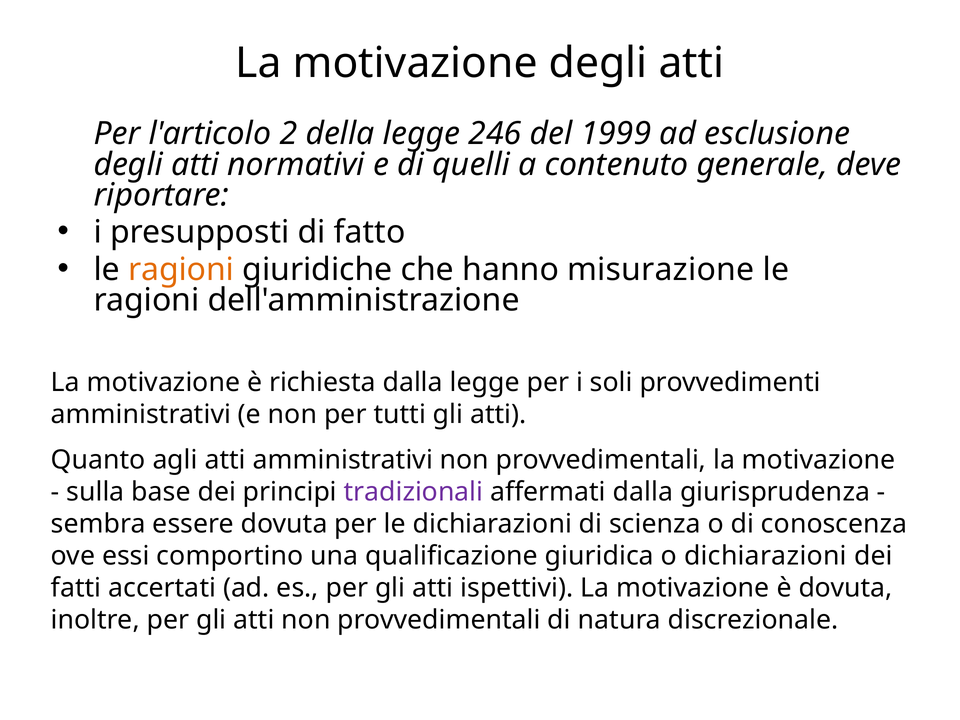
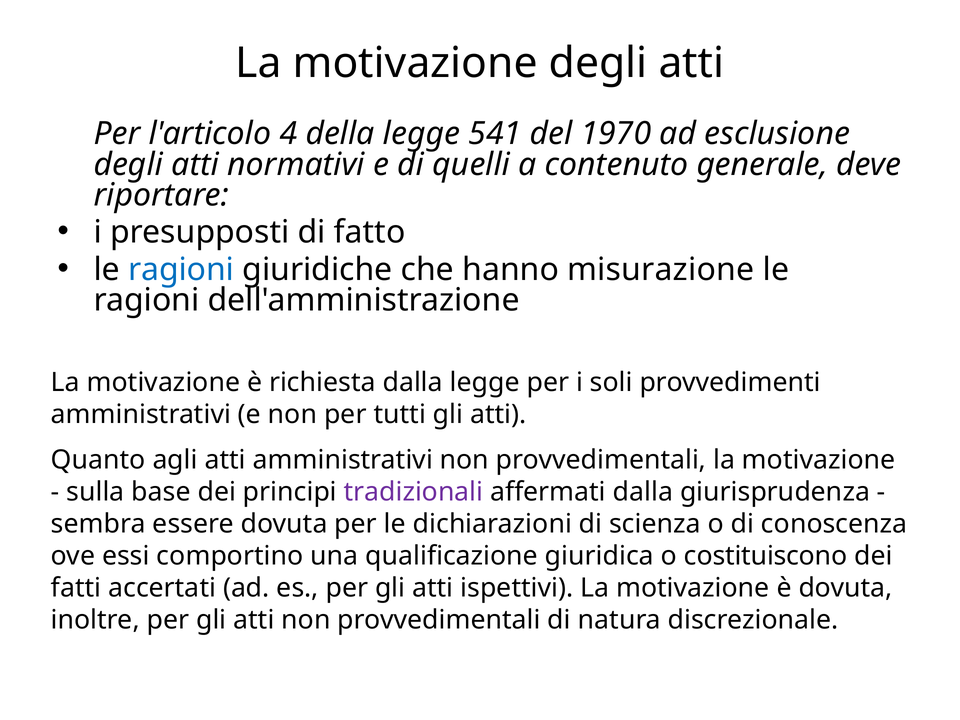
2: 2 -> 4
246: 246 -> 541
1999: 1999 -> 1970
ragioni at (181, 269) colour: orange -> blue
o dichiarazioni: dichiarazioni -> costituiscono
